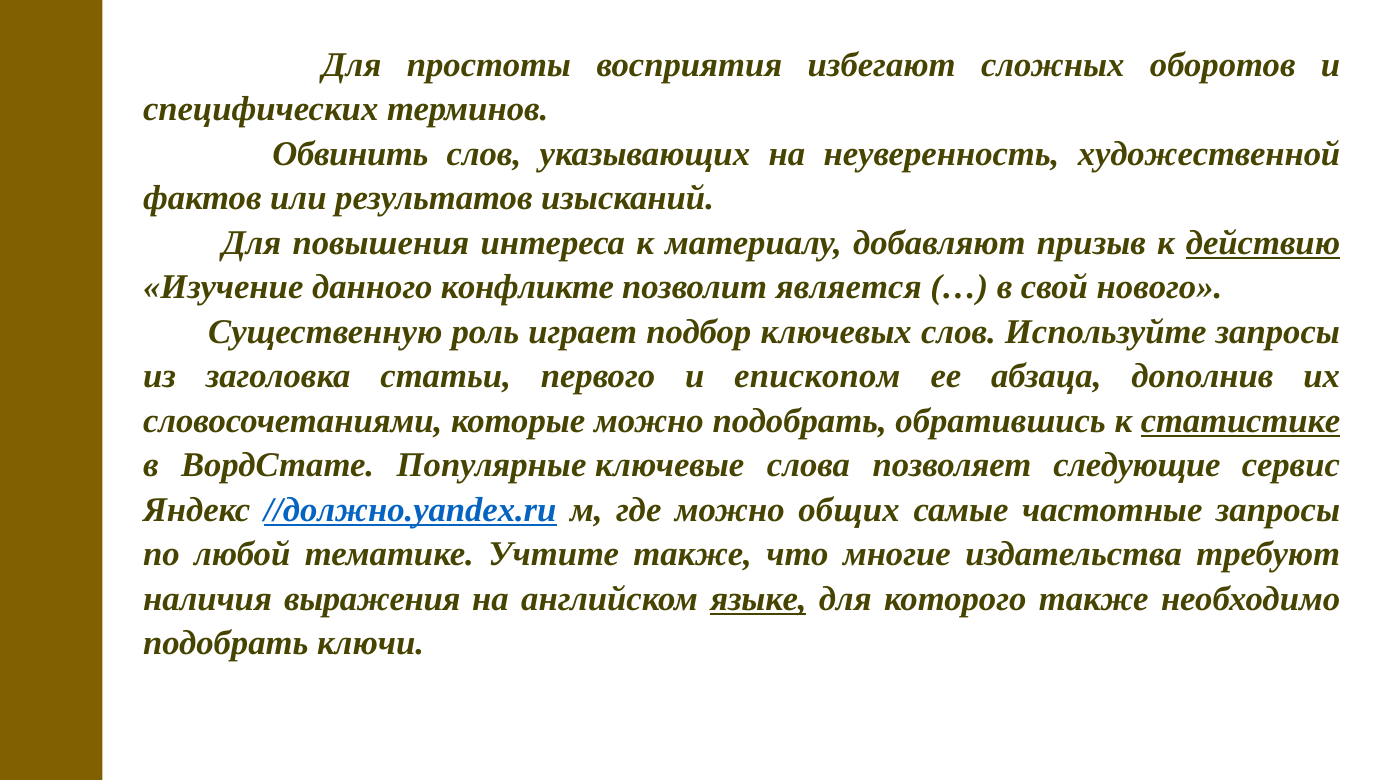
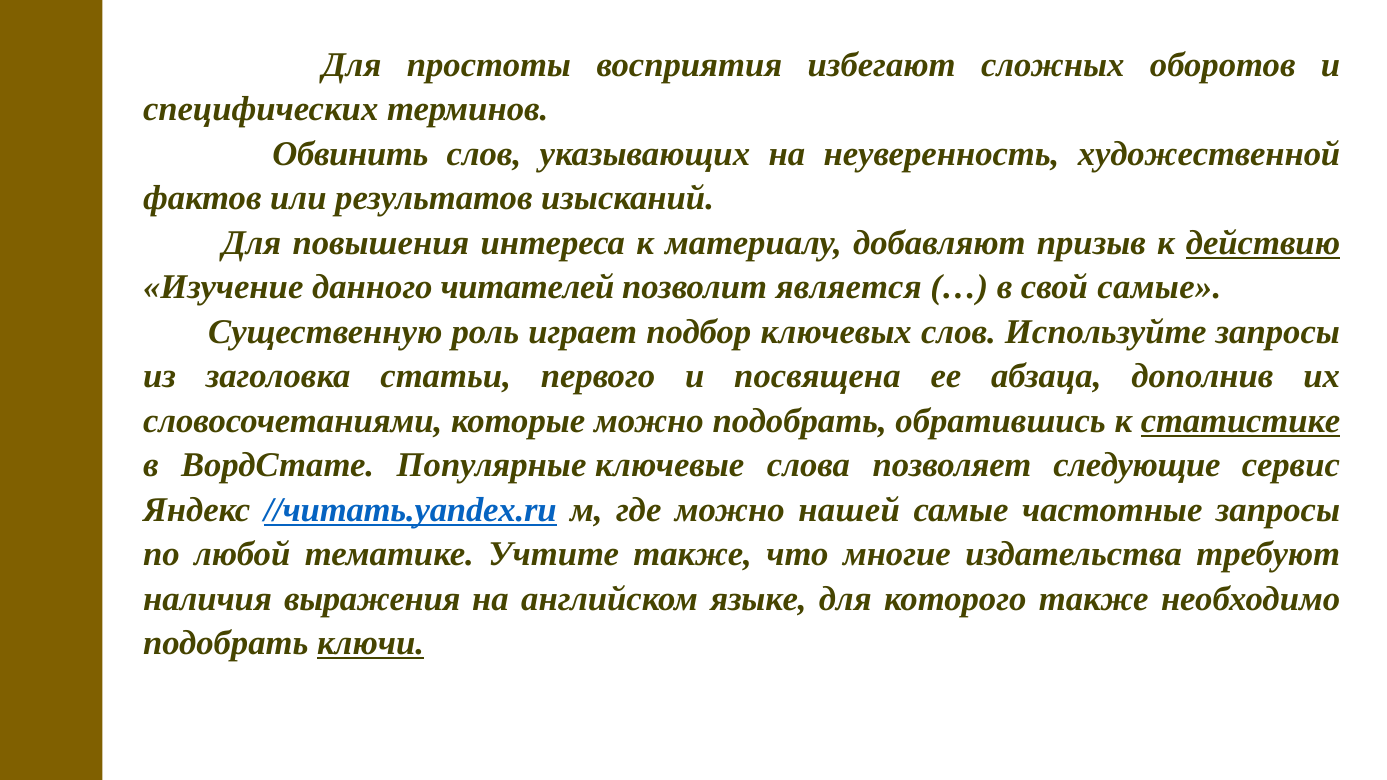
конфликте: конфликте -> читателей
свой нового: нового -> самые
епископом: епископом -> посвящена
//должно.yandex.ru: //должно.yandex.ru -> //читать.yandex.ru
общих: общих -> нашей
языке underline: present -> none
ключи underline: none -> present
